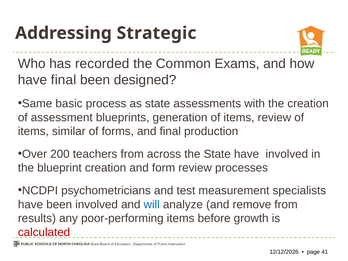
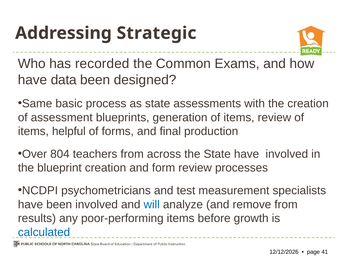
have final: final -> data
similar: similar -> helpful
200: 200 -> 804
calculated colour: red -> blue
